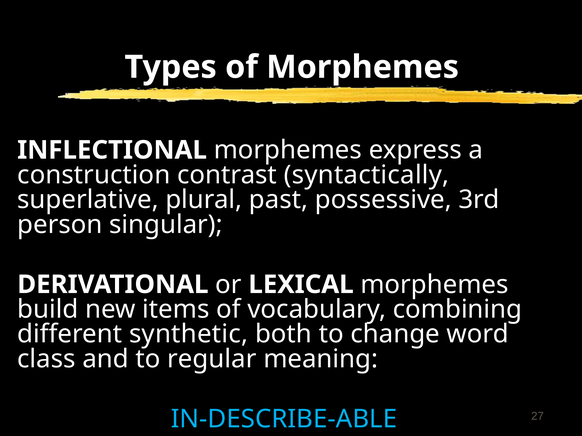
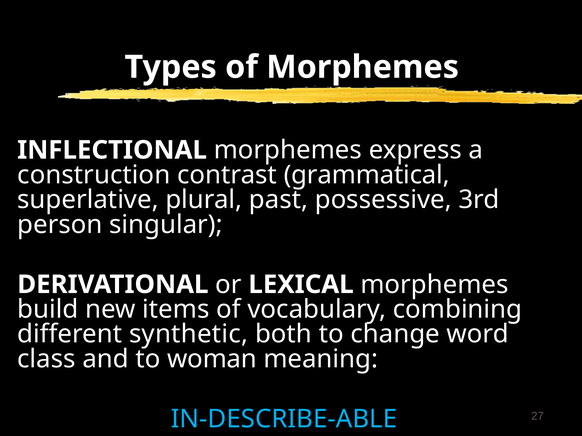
syntactically: syntactically -> grammatical
regular: regular -> woman
